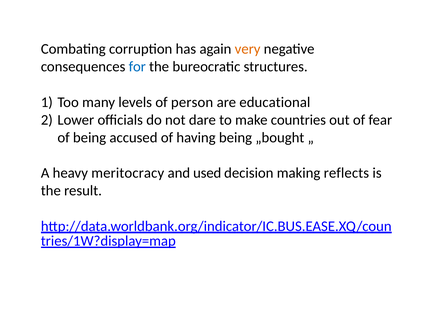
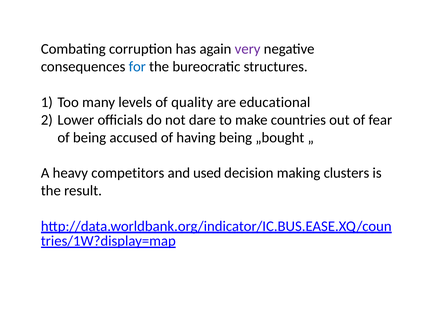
very colour: orange -> purple
person: person -> quality
meritocracy: meritocracy -> competitors
reflects: reflects -> clusters
